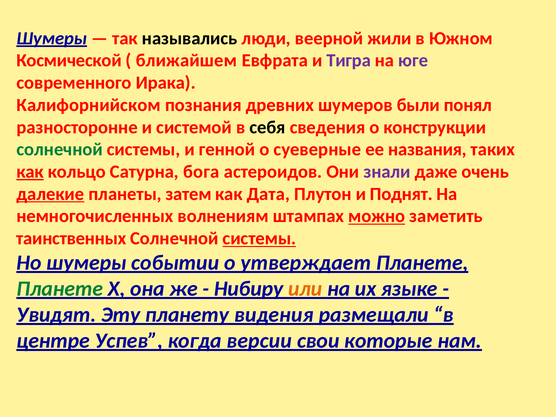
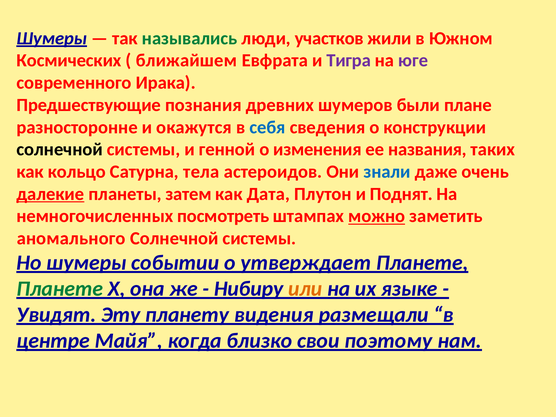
назывались colour: black -> green
веерной: веерной -> участков
Космической: Космической -> Космических
Калифорнийском: Калифорнийском -> Предшествующие
понял: понял -> плане
системой: системой -> окажутся
себя colour: black -> blue
солнечной at (60, 149) colour: green -> black
суеверные: суеверные -> изменения
как at (30, 172) underline: present -> none
бога: бога -> тела
знали colour: purple -> blue
волнениям: волнениям -> посмотреть
таинственных: таинственных -> аномального
системы at (259, 238) underline: present -> none
Успев: Успев -> Майя
версии: версии -> близко
которые: которые -> поэтому
